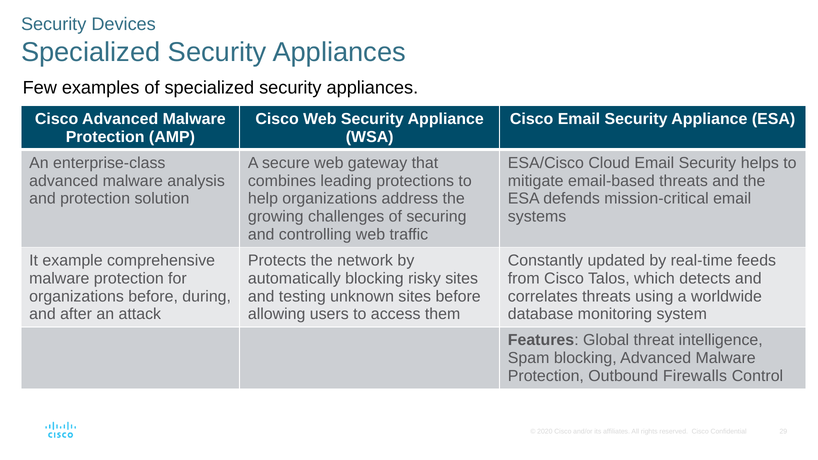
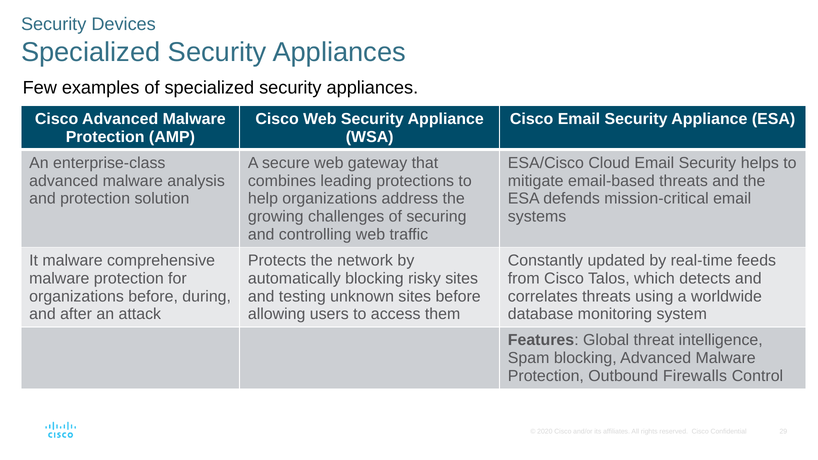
It example: example -> malware
